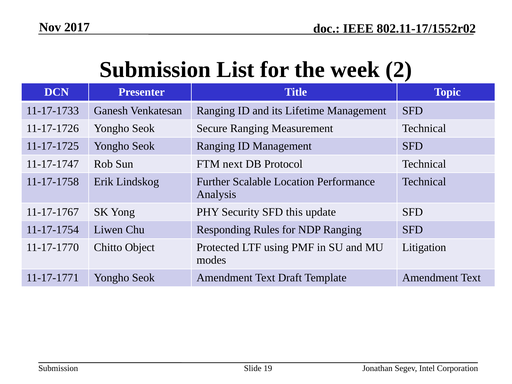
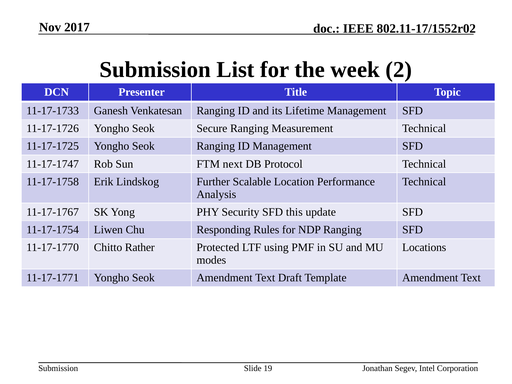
Object: Object -> Rather
Litigation: Litigation -> Locations
